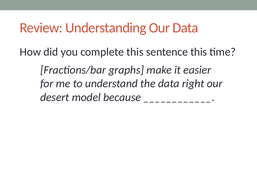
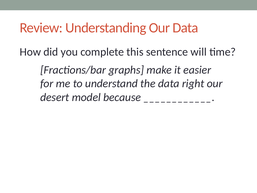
sentence this: this -> will
